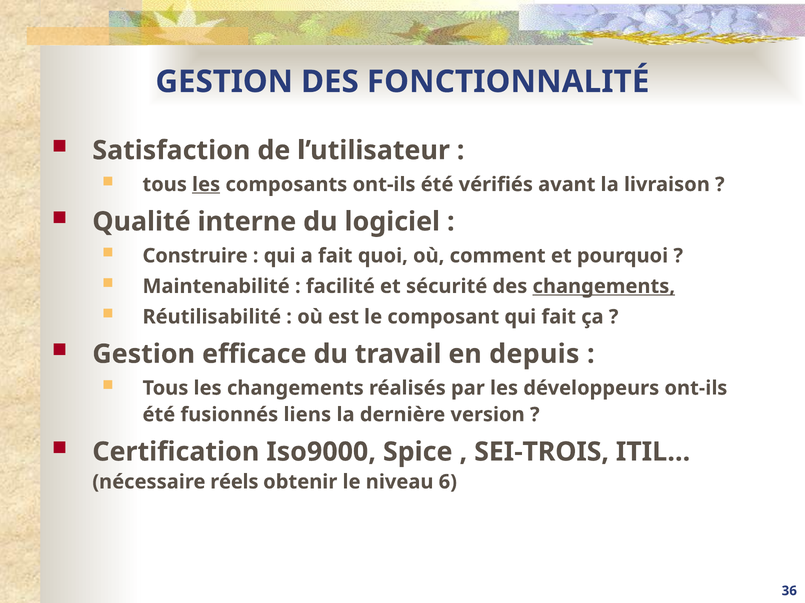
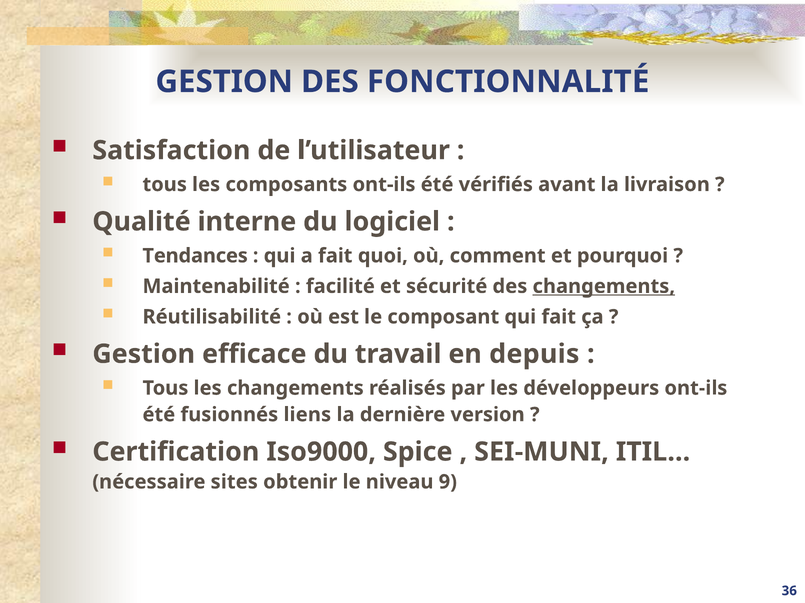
les at (206, 185) underline: present -> none
Construire: Construire -> Tendances
SEI-TROIS: SEI-TROIS -> SEI-MUNI
réels: réels -> sites
6: 6 -> 9
